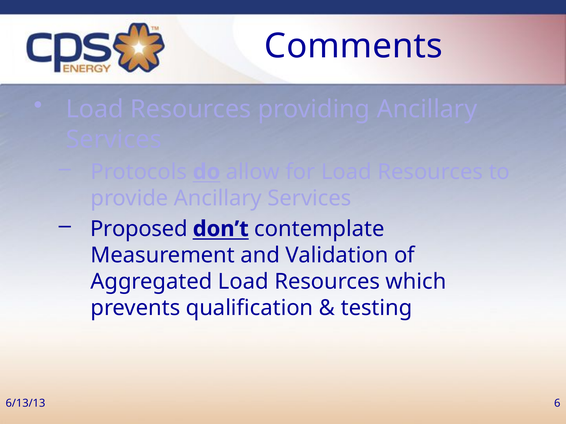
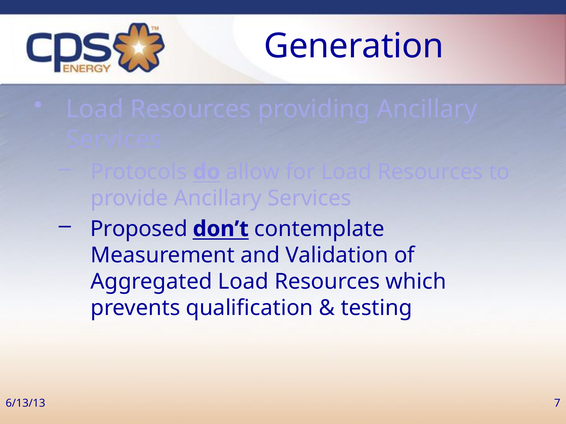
Comments: Comments -> Generation
6: 6 -> 7
